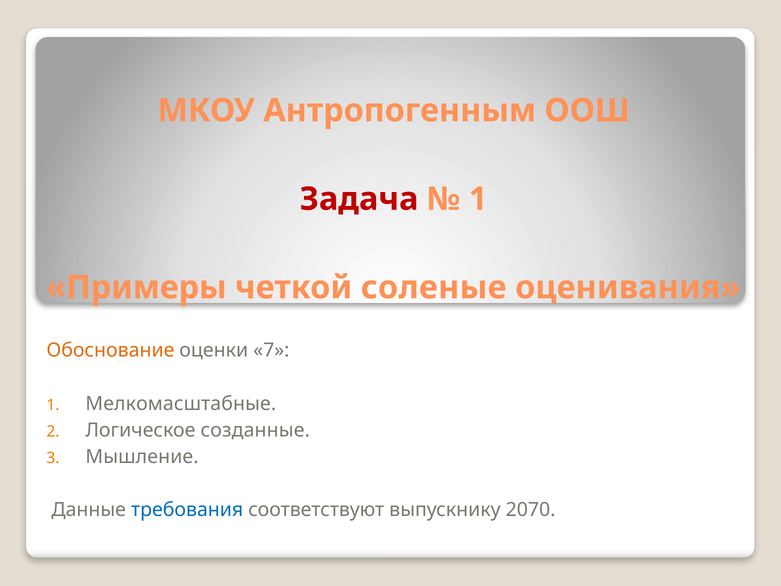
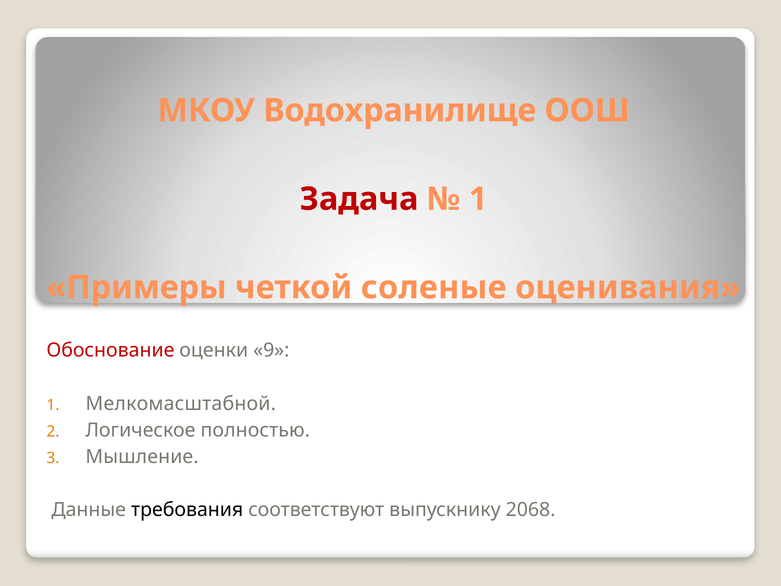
Антропогенным: Антропогенным -> Водохранилище
Обоснование colour: orange -> red
7: 7 -> 9
Мелкомасштабные: Мелкомасштабные -> Мелкомасштабной
созданные: созданные -> полностью
требования colour: blue -> black
2070: 2070 -> 2068
